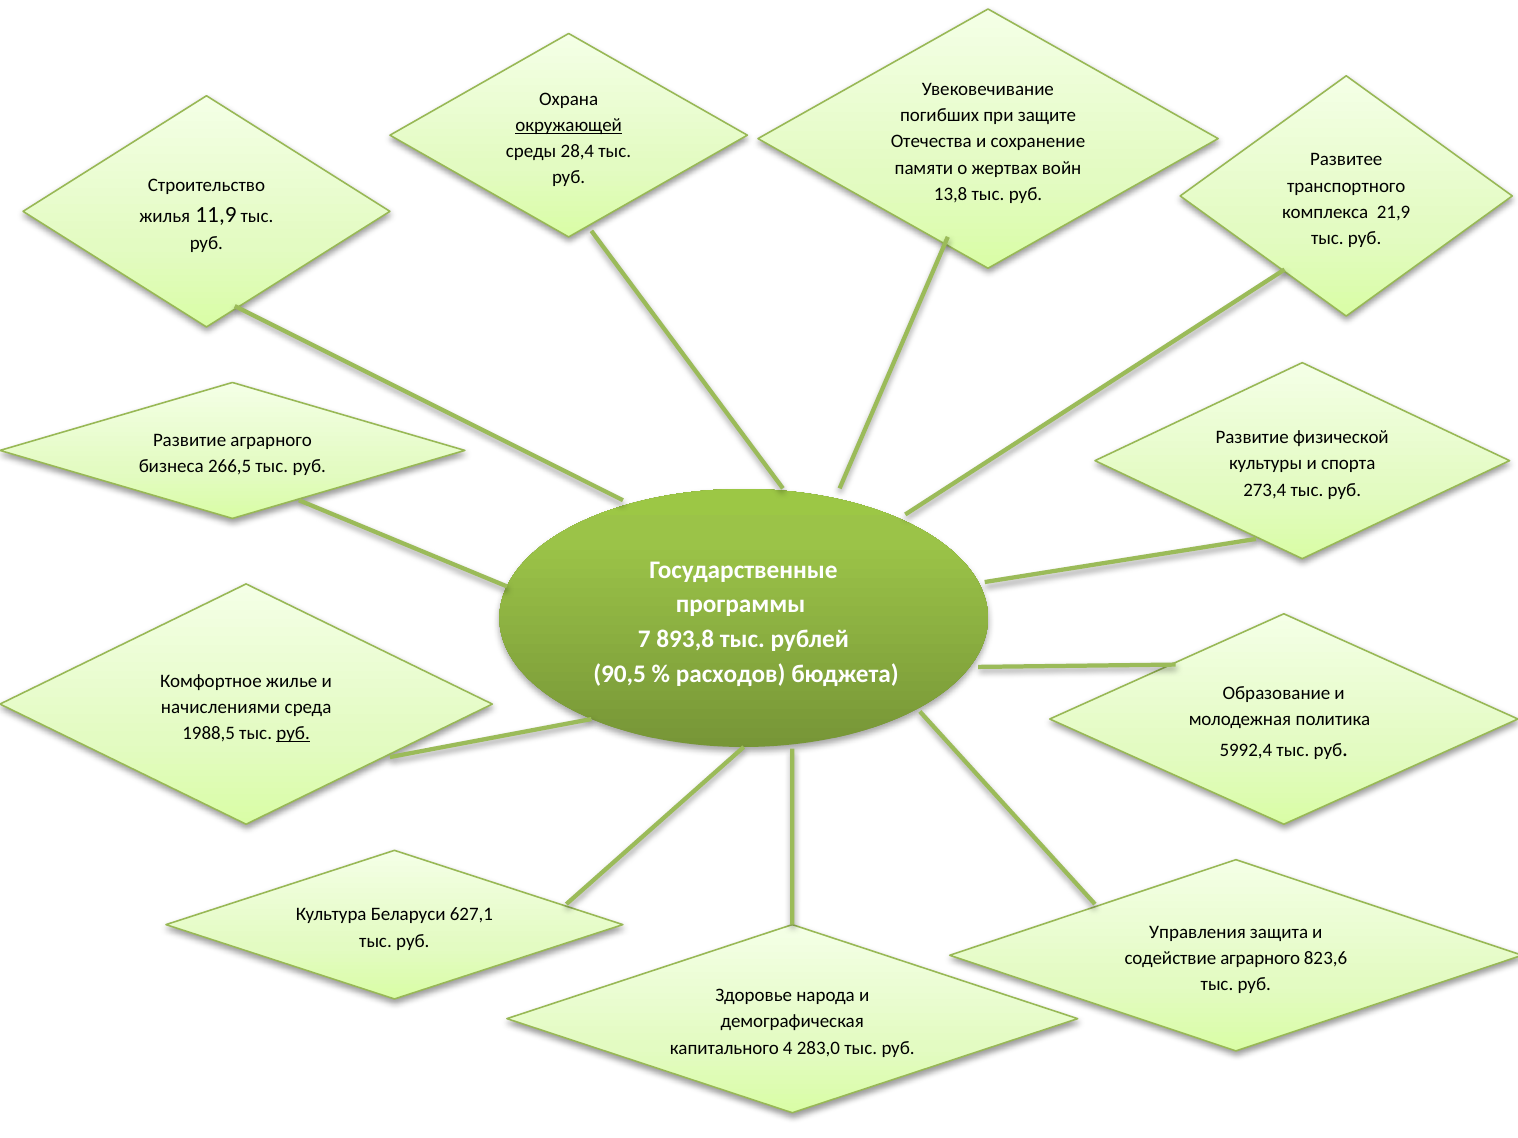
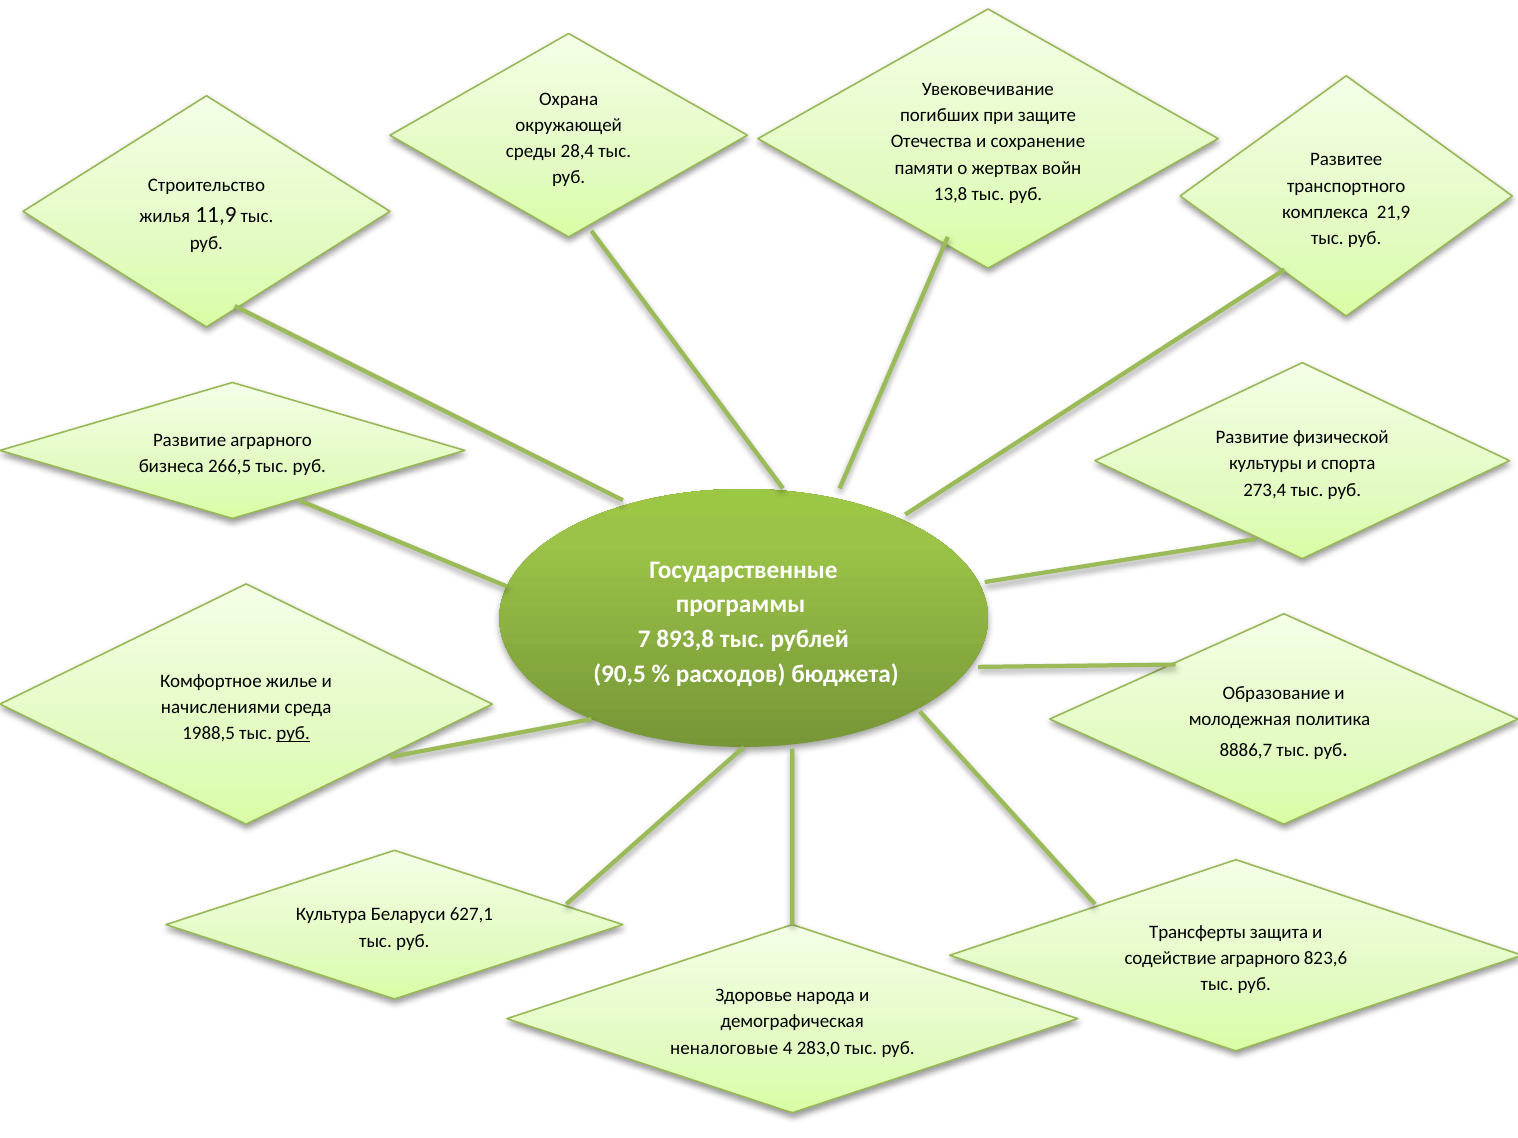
окружающей underline: present -> none
5992,4: 5992,4 -> 8886,7
Управления: Управления -> Трансферты
капитального: капитального -> неналоговые
